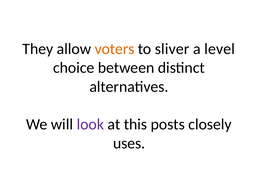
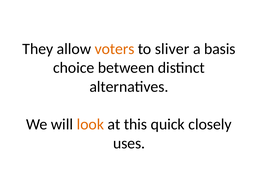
level: level -> basis
look colour: purple -> orange
posts: posts -> quick
